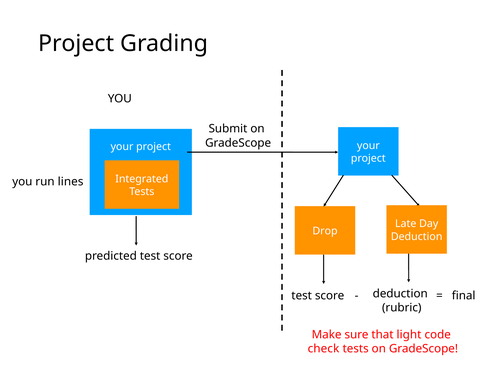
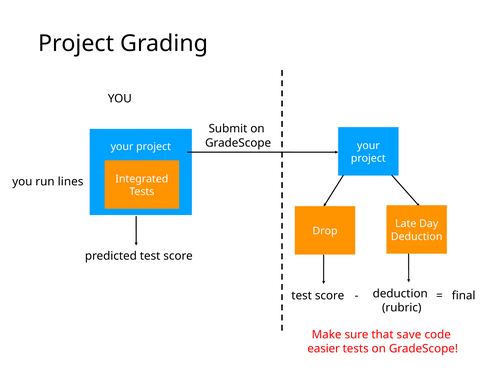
light: light -> save
check: check -> easier
